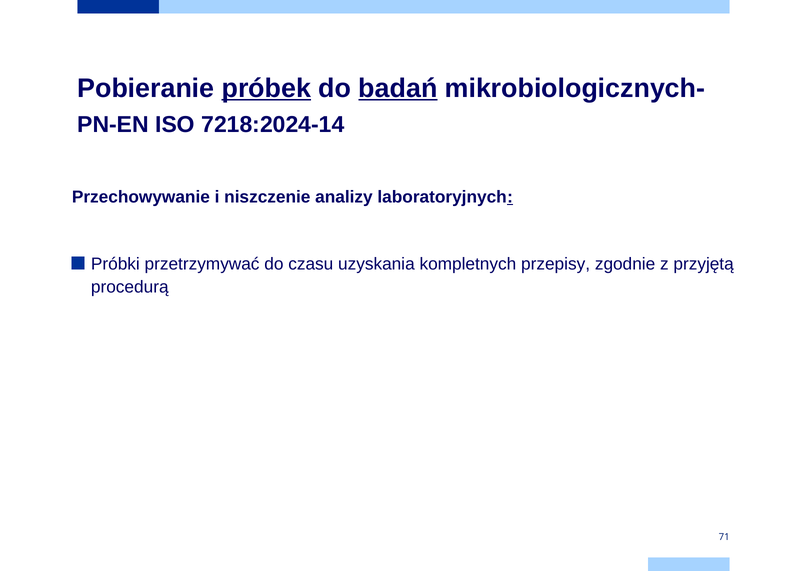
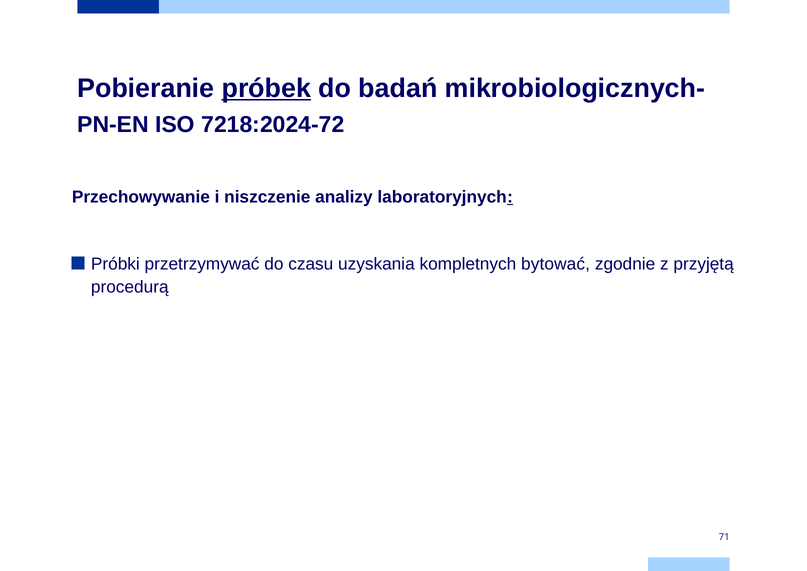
badań underline: present -> none
7218:2024-14: 7218:2024-14 -> 7218:2024-72
przepisy: przepisy -> bytować
